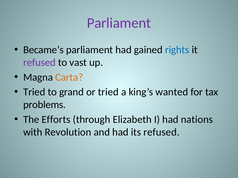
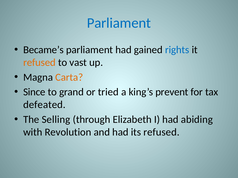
Parliament at (119, 23) colour: purple -> blue
refused at (39, 63) colour: purple -> orange
Tried at (34, 92): Tried -> Since
wanted: wanted -> prevent
problems: problems -> defeated
Efforts: Efforts -> Selling
nations: nations -> abiding
